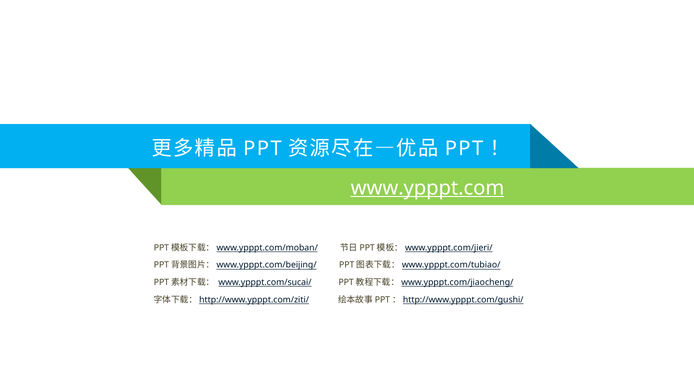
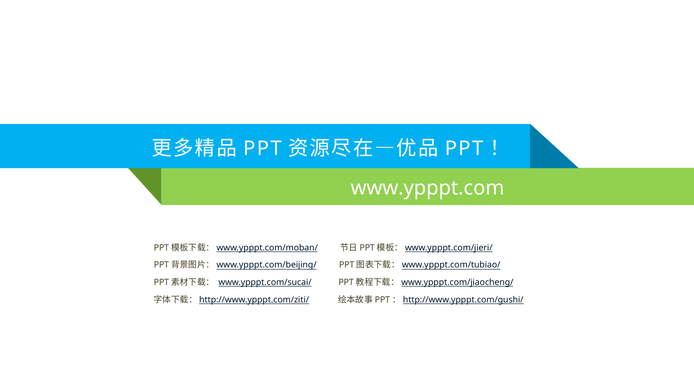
www.ypppt.com underline: present -> none
